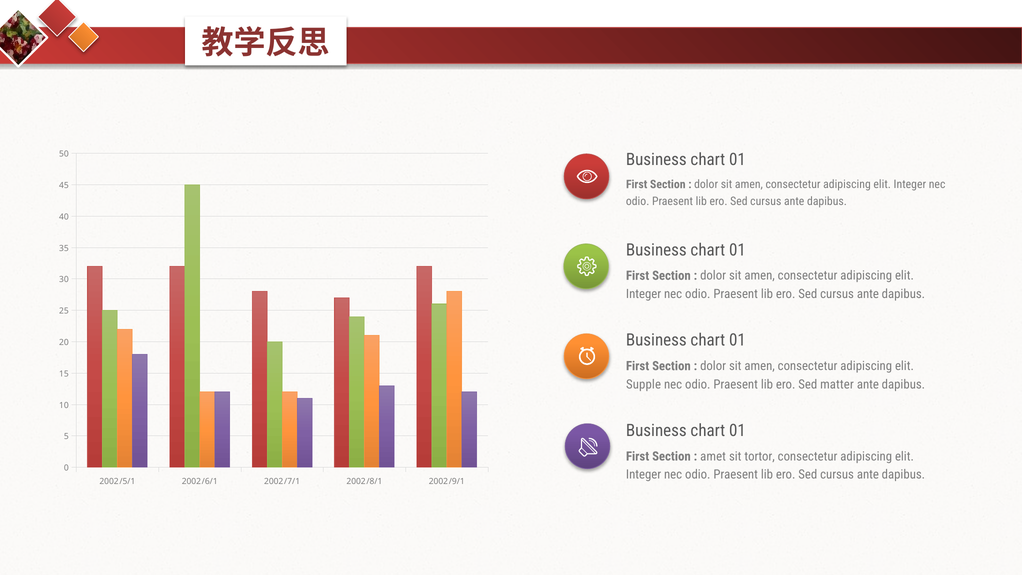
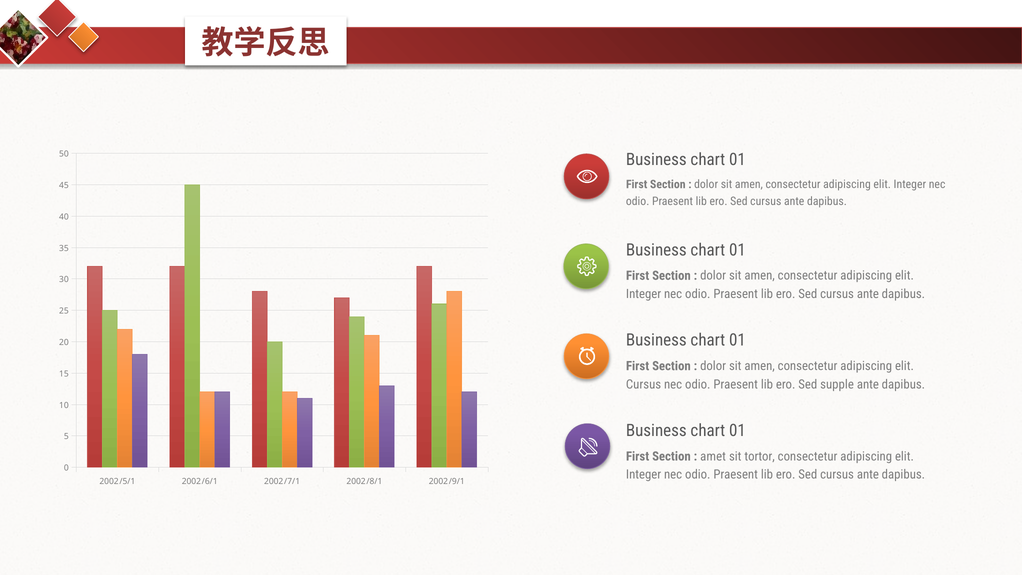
Supple at (644, 384): Supple -> Cursus
matter: matter -> supple
